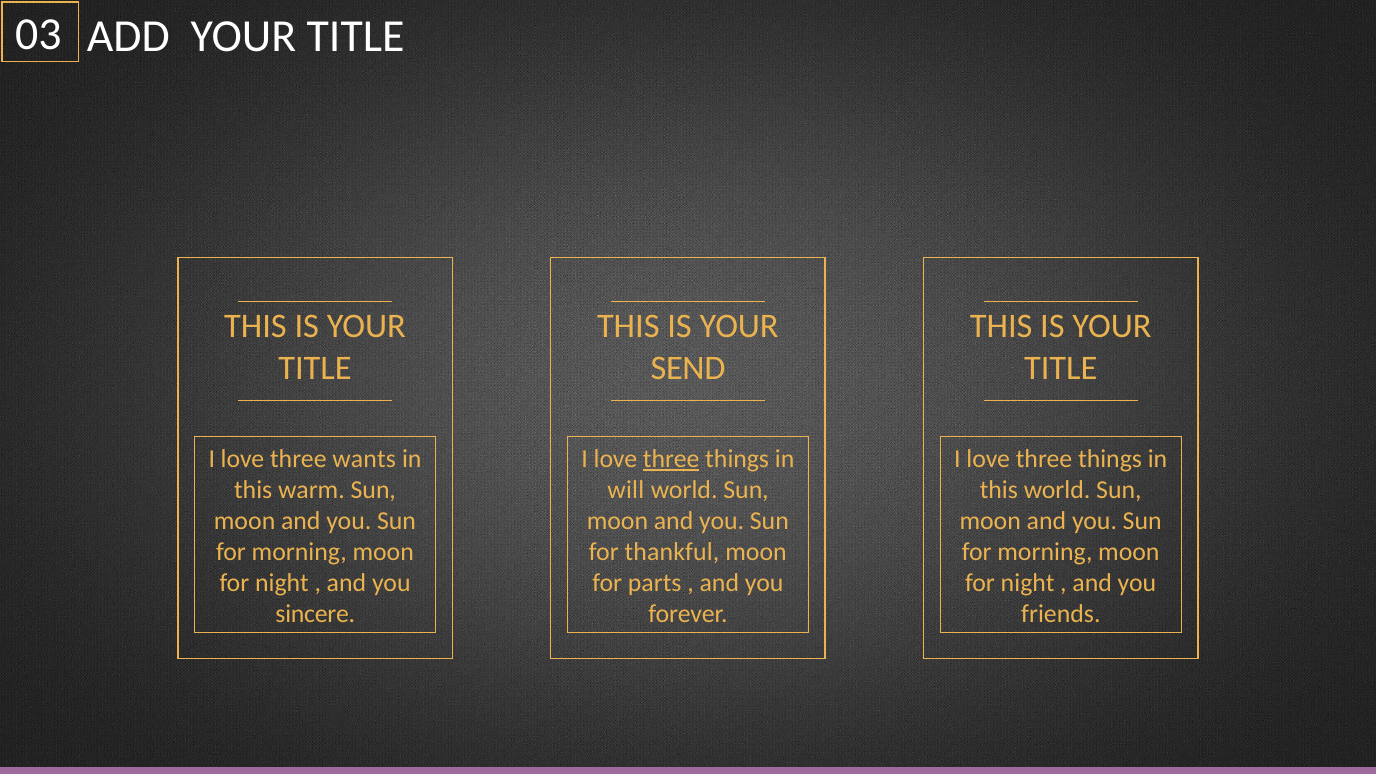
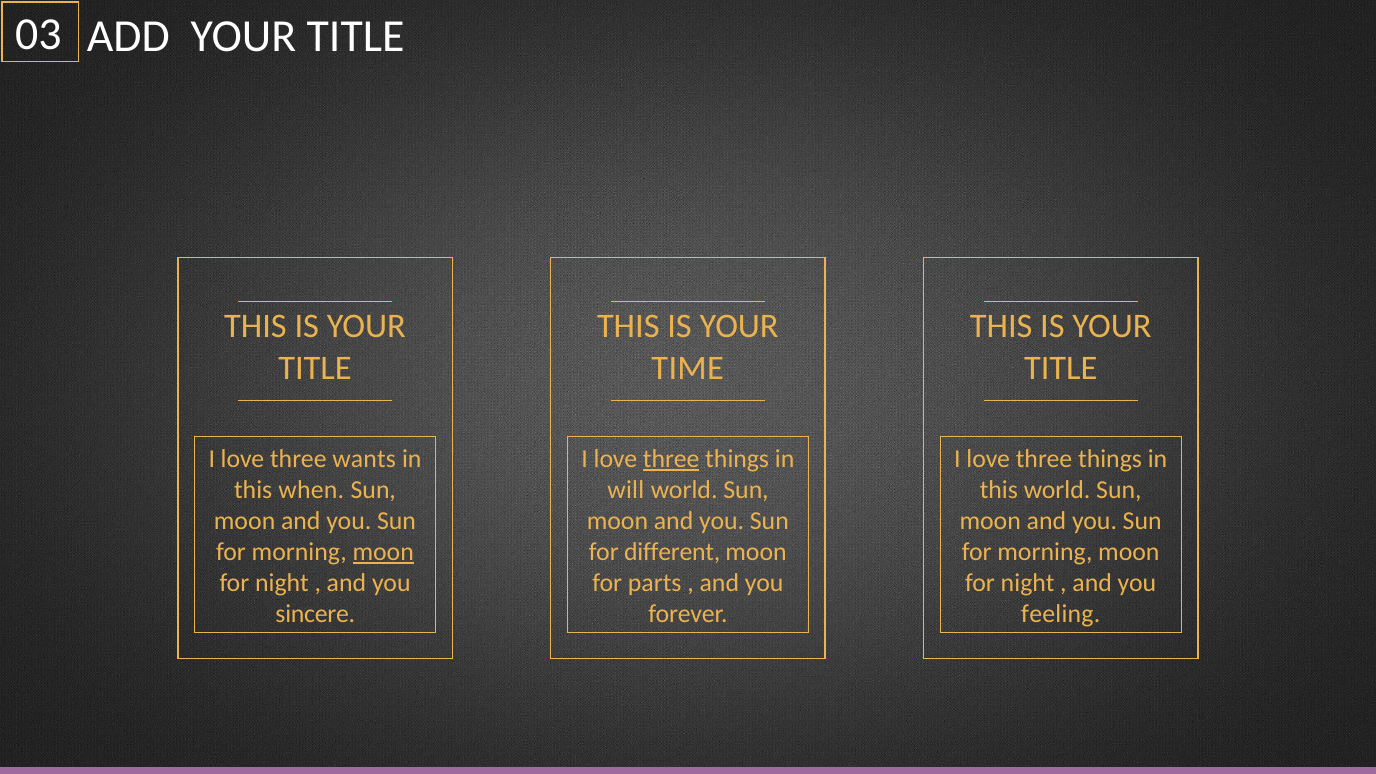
SEND: SEND -> TIME
warm: warm -> when
moon at (383, 552) underline: none -> present
thankful: thankful -> different
friends: friends -> feeling
